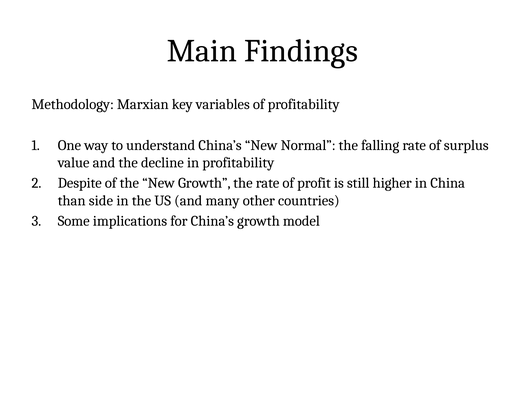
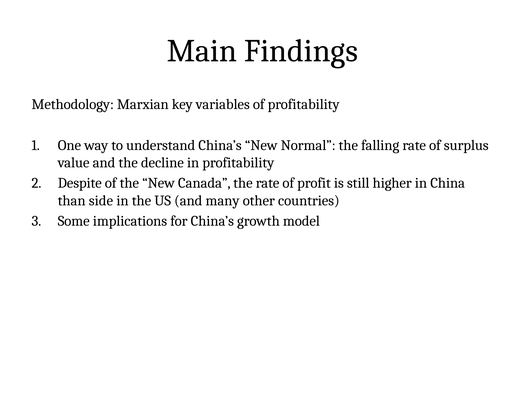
New Growth: Growth -> Canada
